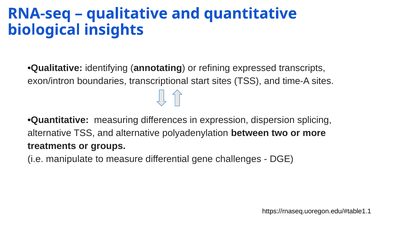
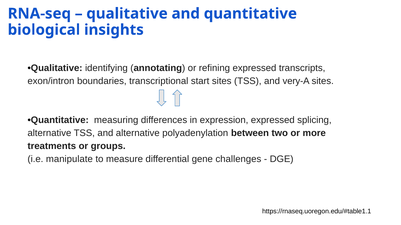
time-A: time-A -> very-A
expression dispersion: dispersion -> expressed
